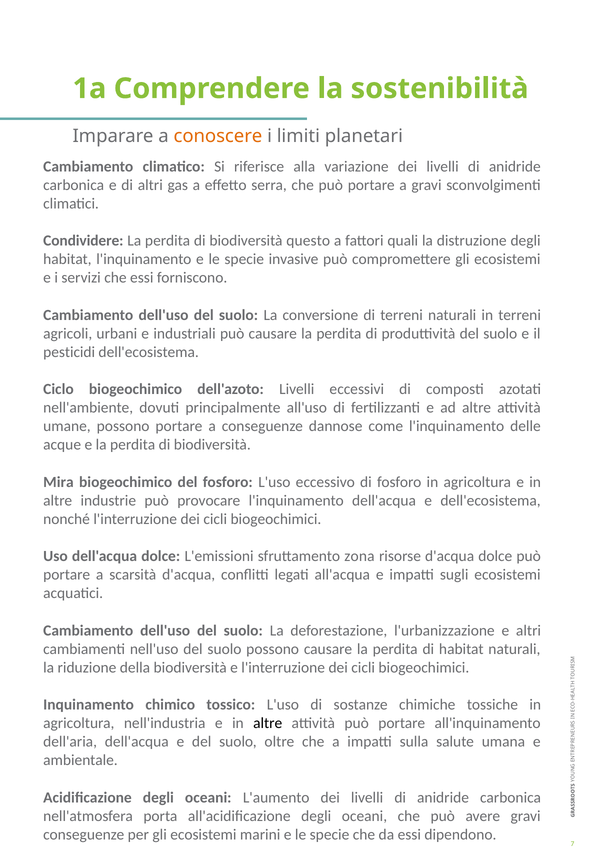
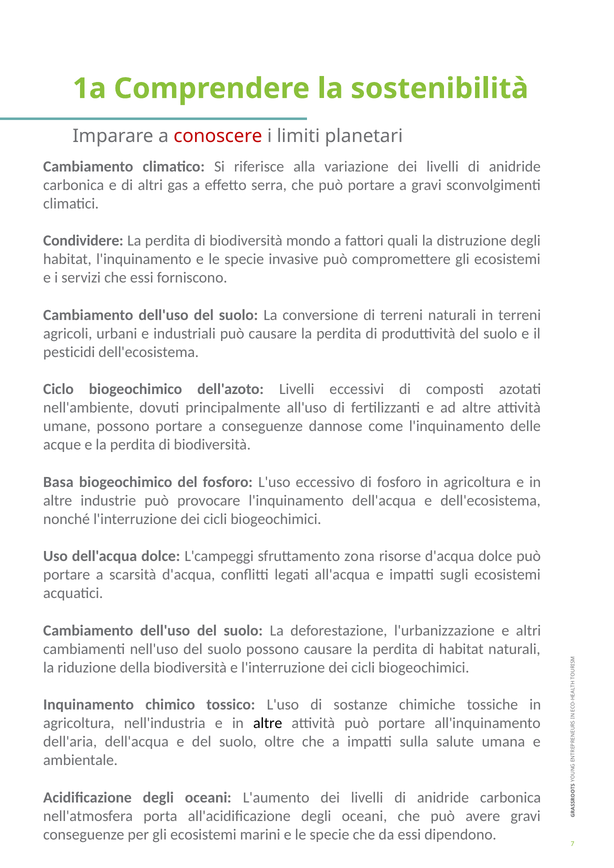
conoscere colour: orange -> red
questo: questo -> mondo
Mira: Mira -> Basa
L'emissioni: L'emissioni -> L'campeggi
